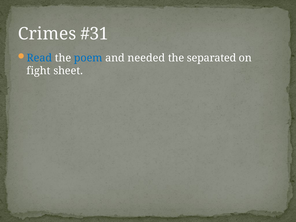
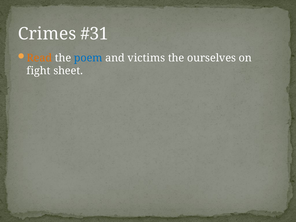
Read colour: blue -> orange
needed: needed -> victims
separated: separated -> ourselves
